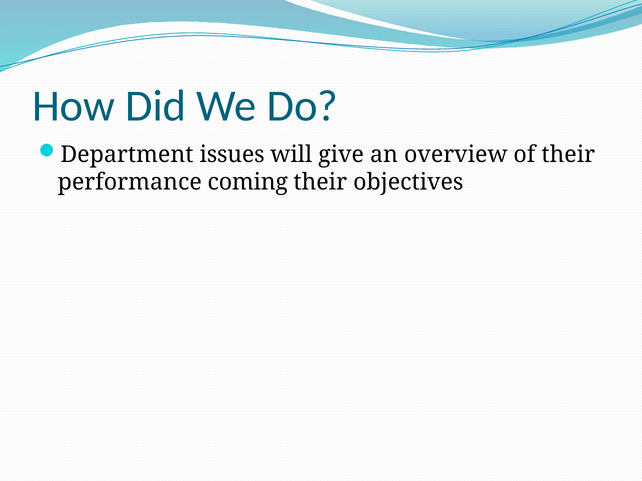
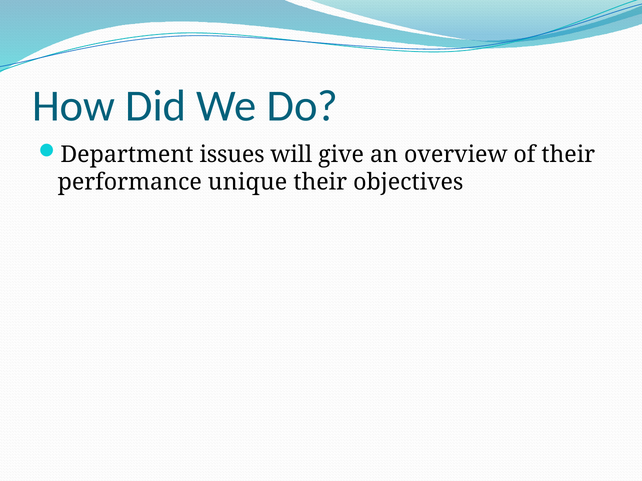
coming: coming -> unique
